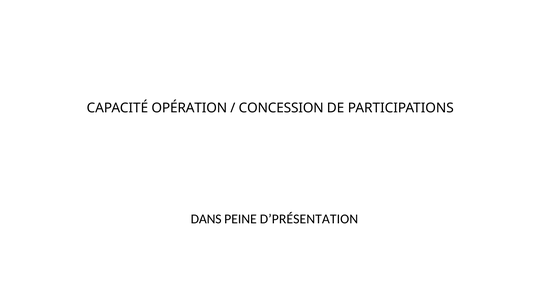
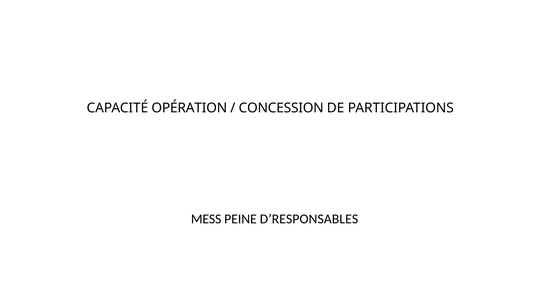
DANS: DANS -> MESS
D’PRÉSENTATION: D’PRÉSENTATION -> D’RESPONSABLES
